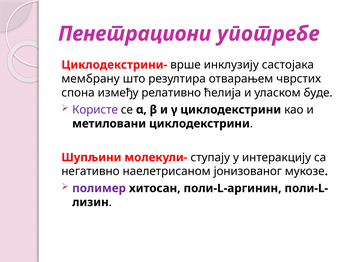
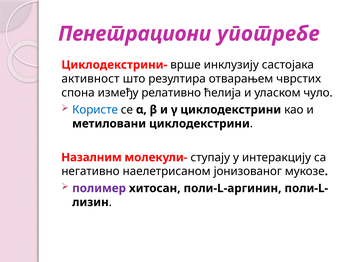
мембрану: мембрану -> активност
буде: буде -> чуло
Користе colour: purple -> blue
Шупљини: Шупљини -> Назалним
